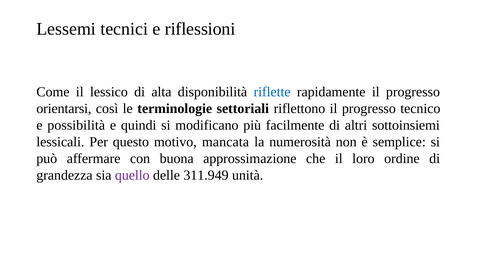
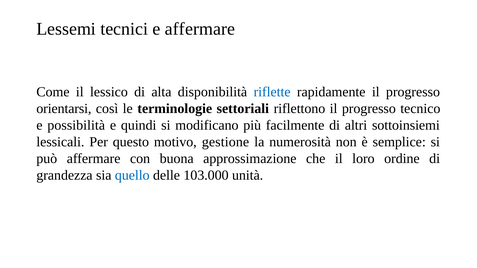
e riflessioni: riflessioni -> affermare
mancata: mancata -> gestione
quello colour: purple -> blue
311.949: 311.949 -> 103.000
